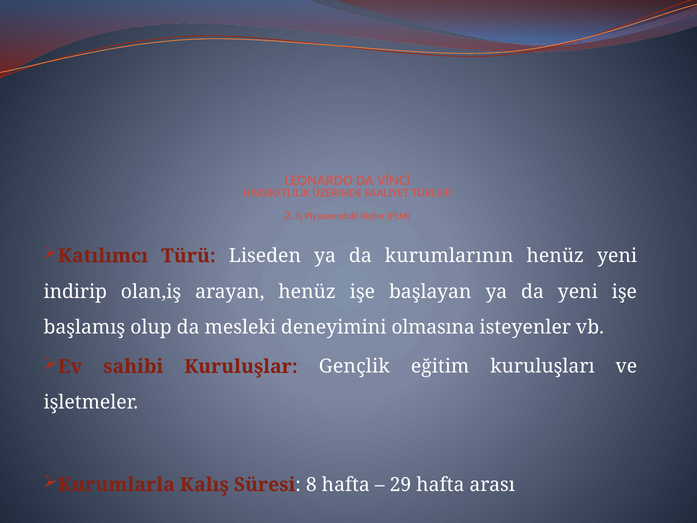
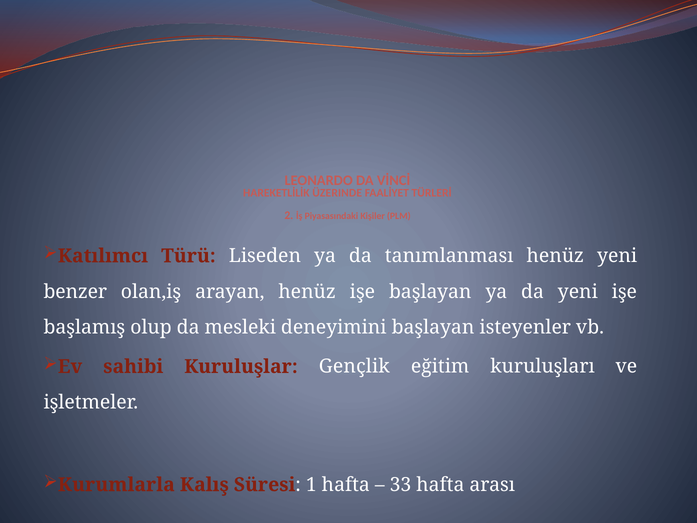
kurumlarının: kurumlarının -> tanımlanması
indirip: indirip -> benzer
deneyimini olmasına: olmasına -> başlayan
8: 8 -> 1
29: 29 -> 33
